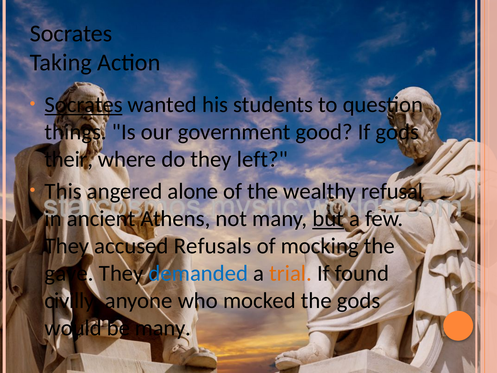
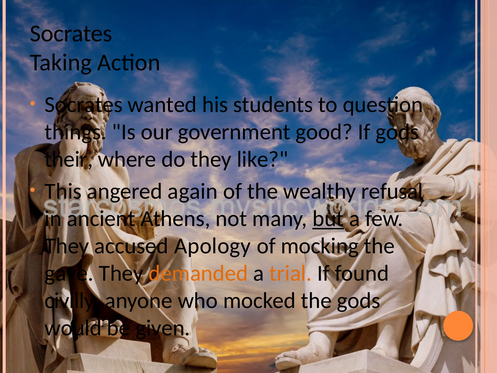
Socrates at (84, 105) underline: present -> none
left: left -> like
alone: alone -> again
Refusals: Refusals -> Apology
demanded colour: blue -> orange
be many: many -> given
